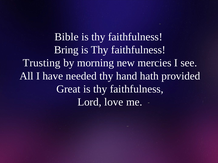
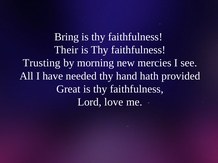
Bible: Bible -> Bring
Bring: Bring -> Their
